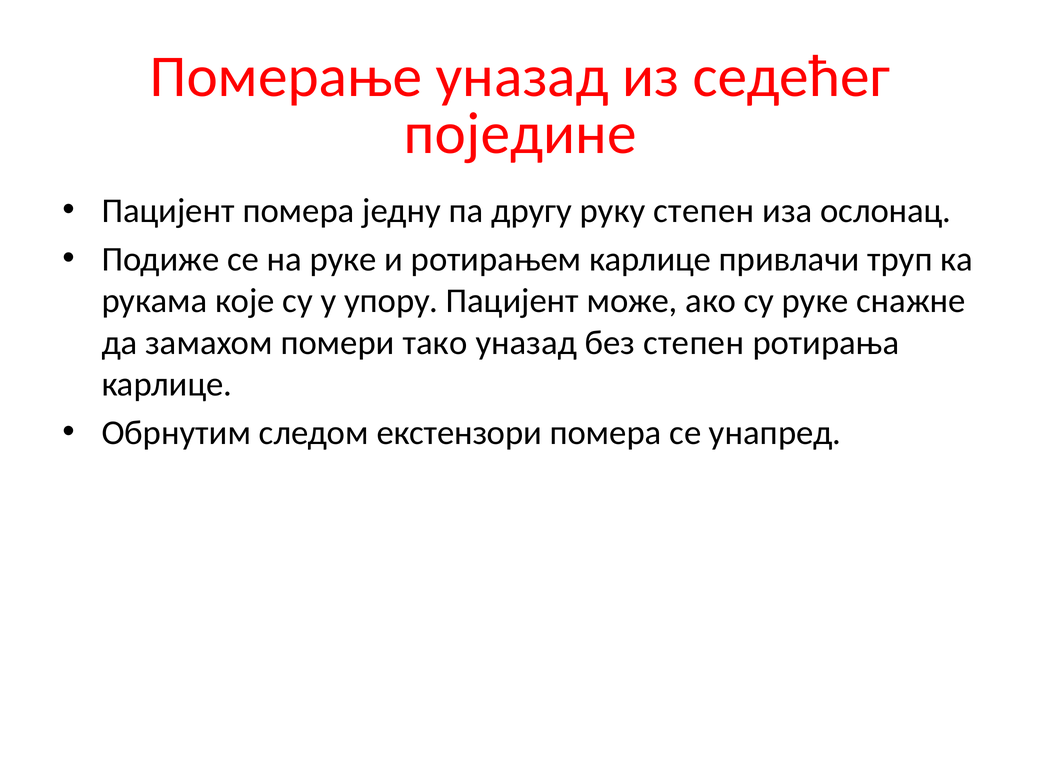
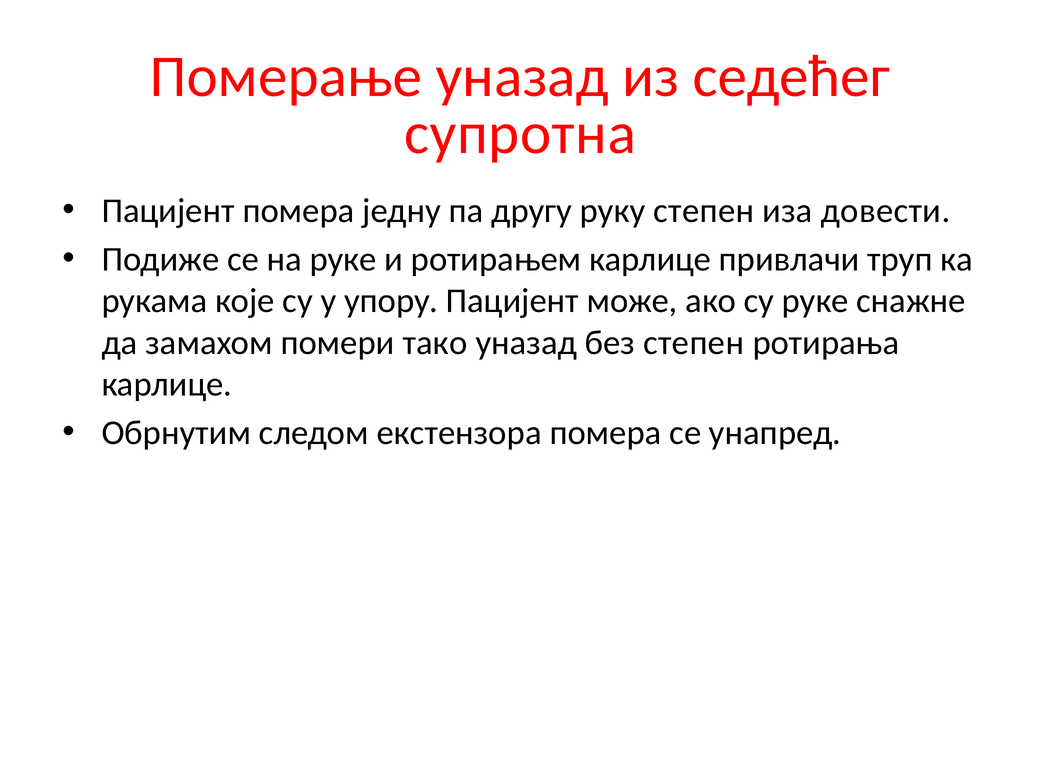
поједине: поједине -> супротна
ослонац: ослонац -> довести
екстензори: екстензори -> екстензора
